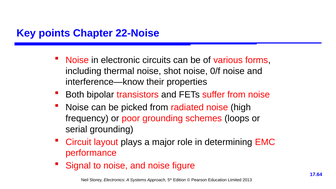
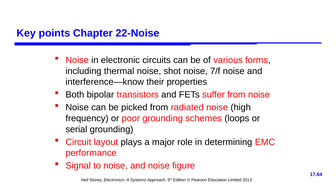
0/f: 0/f -> 7/f
